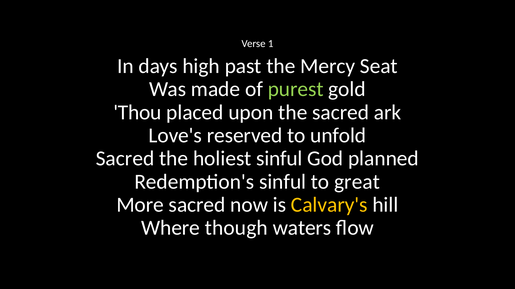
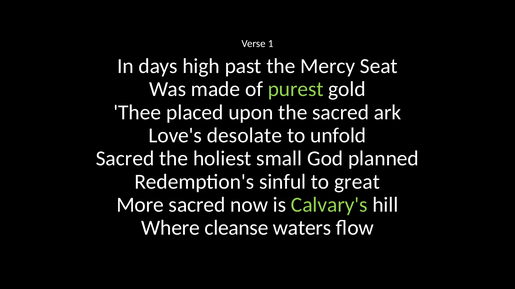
Thou: Thou -> Thee
reserved: reserved -> desolate
holiest sinful: sinful -> small
Calvary's colour: yellow -> light green
though: though -> cleanse
